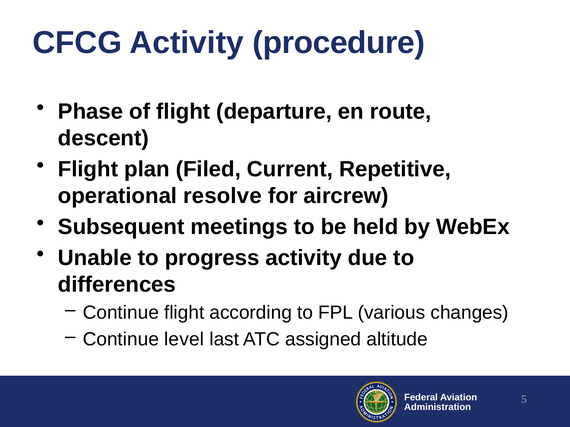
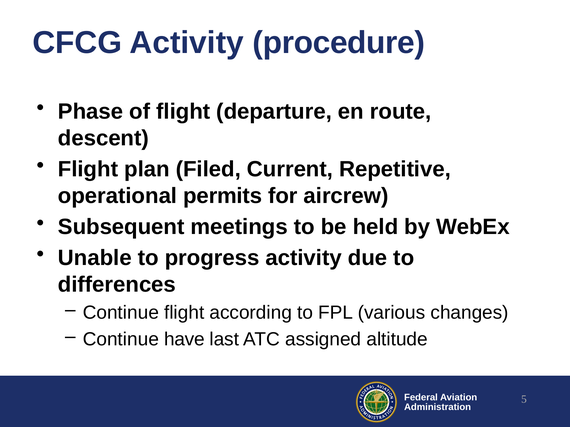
resolve: resolve -> permits
level: level -> have
